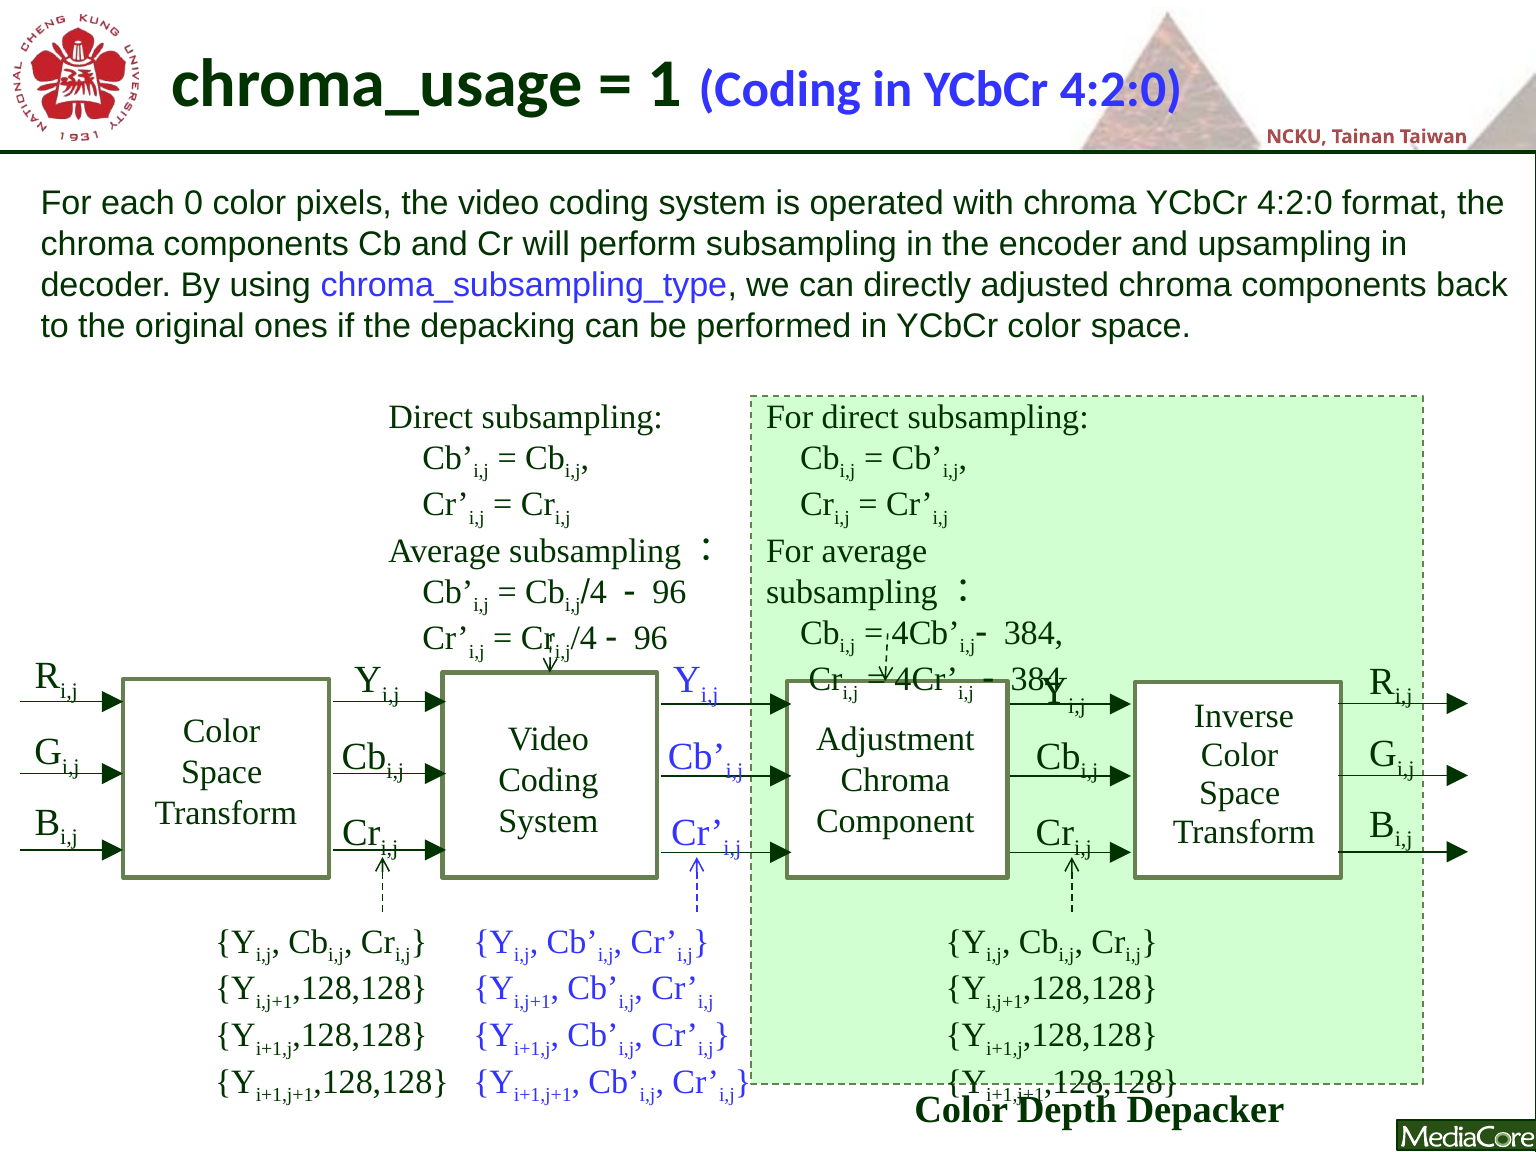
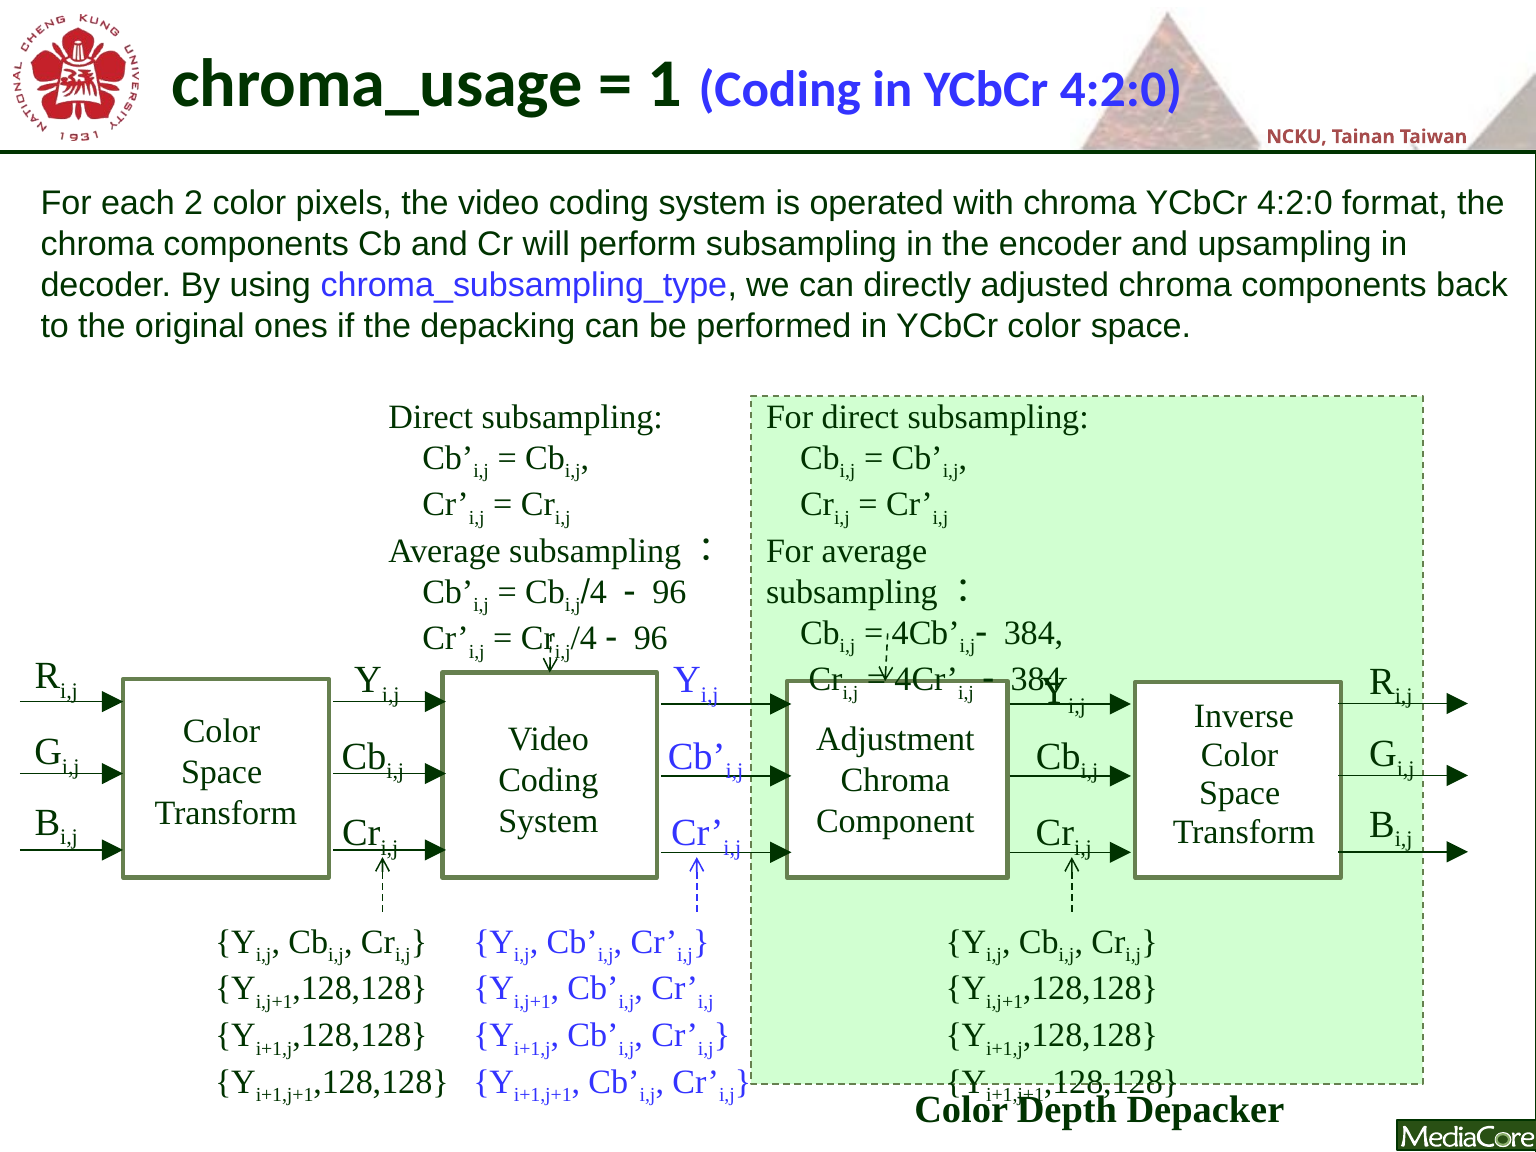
0: 0 -> 2
